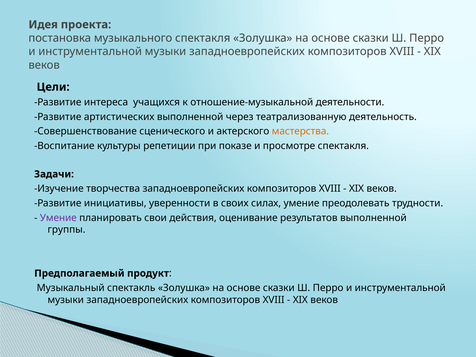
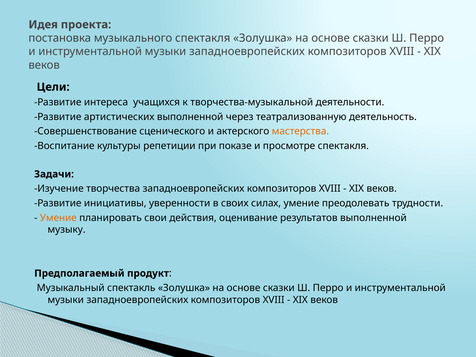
отношение-музыкальной: отношение-музыкальной -> творчества-музыкальной
Умение at (58, 218) colour: purple -> orange
группы: группы -> музыку
